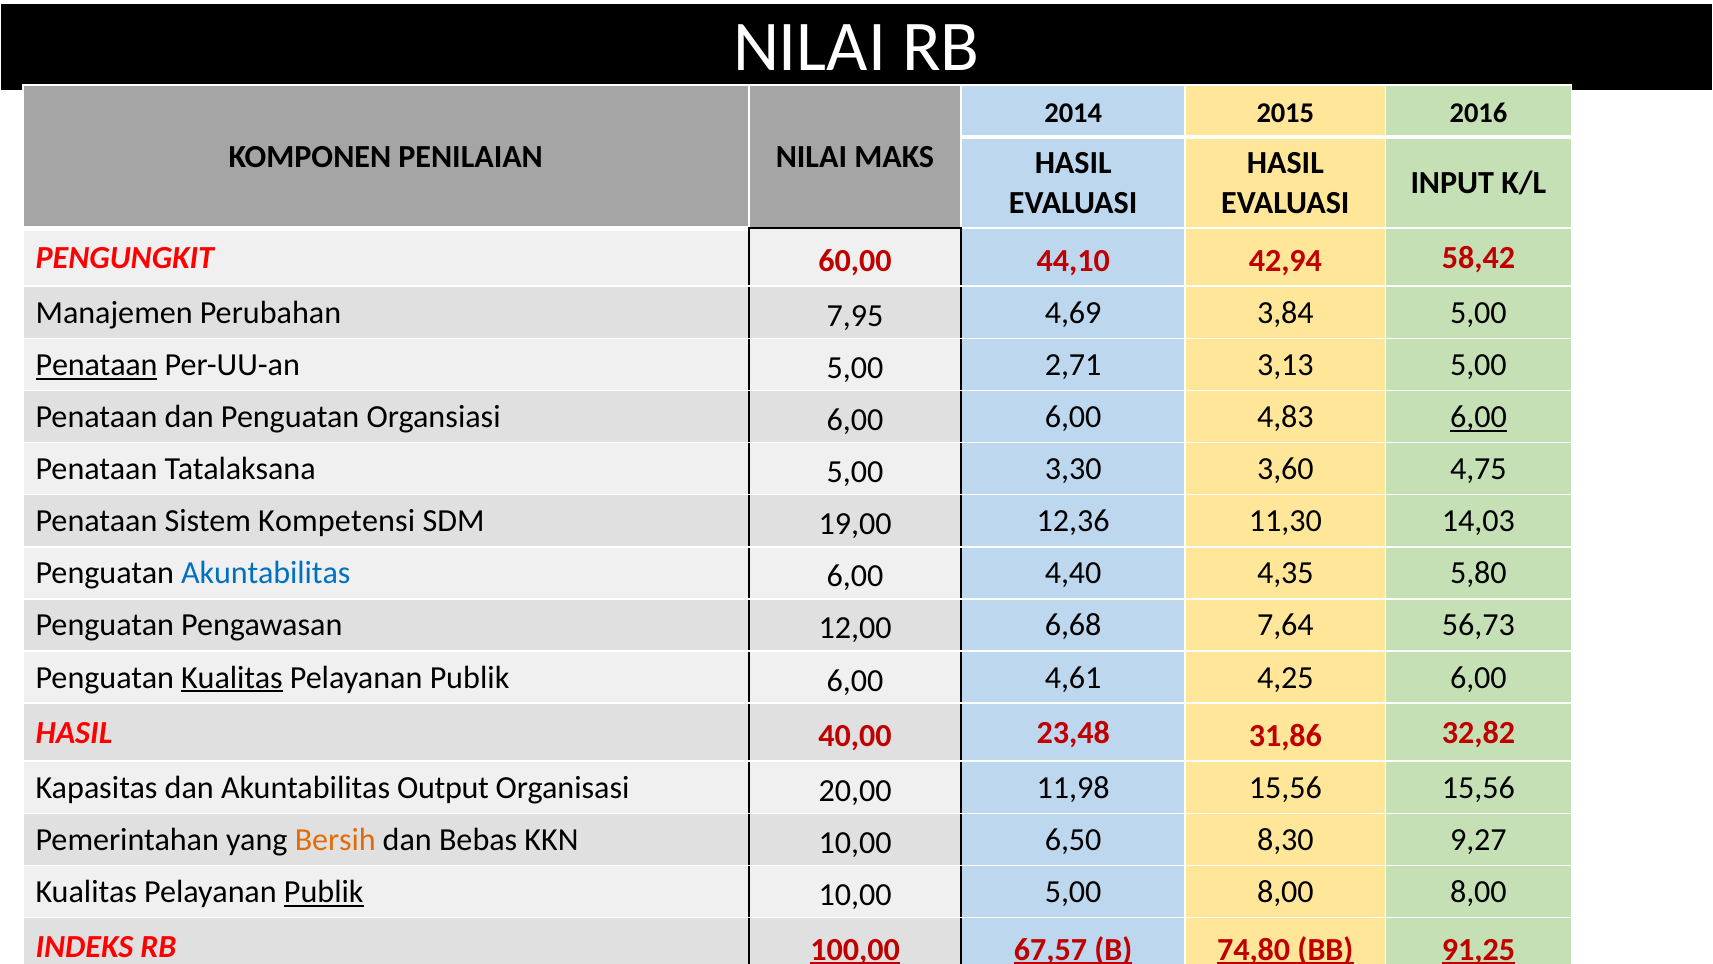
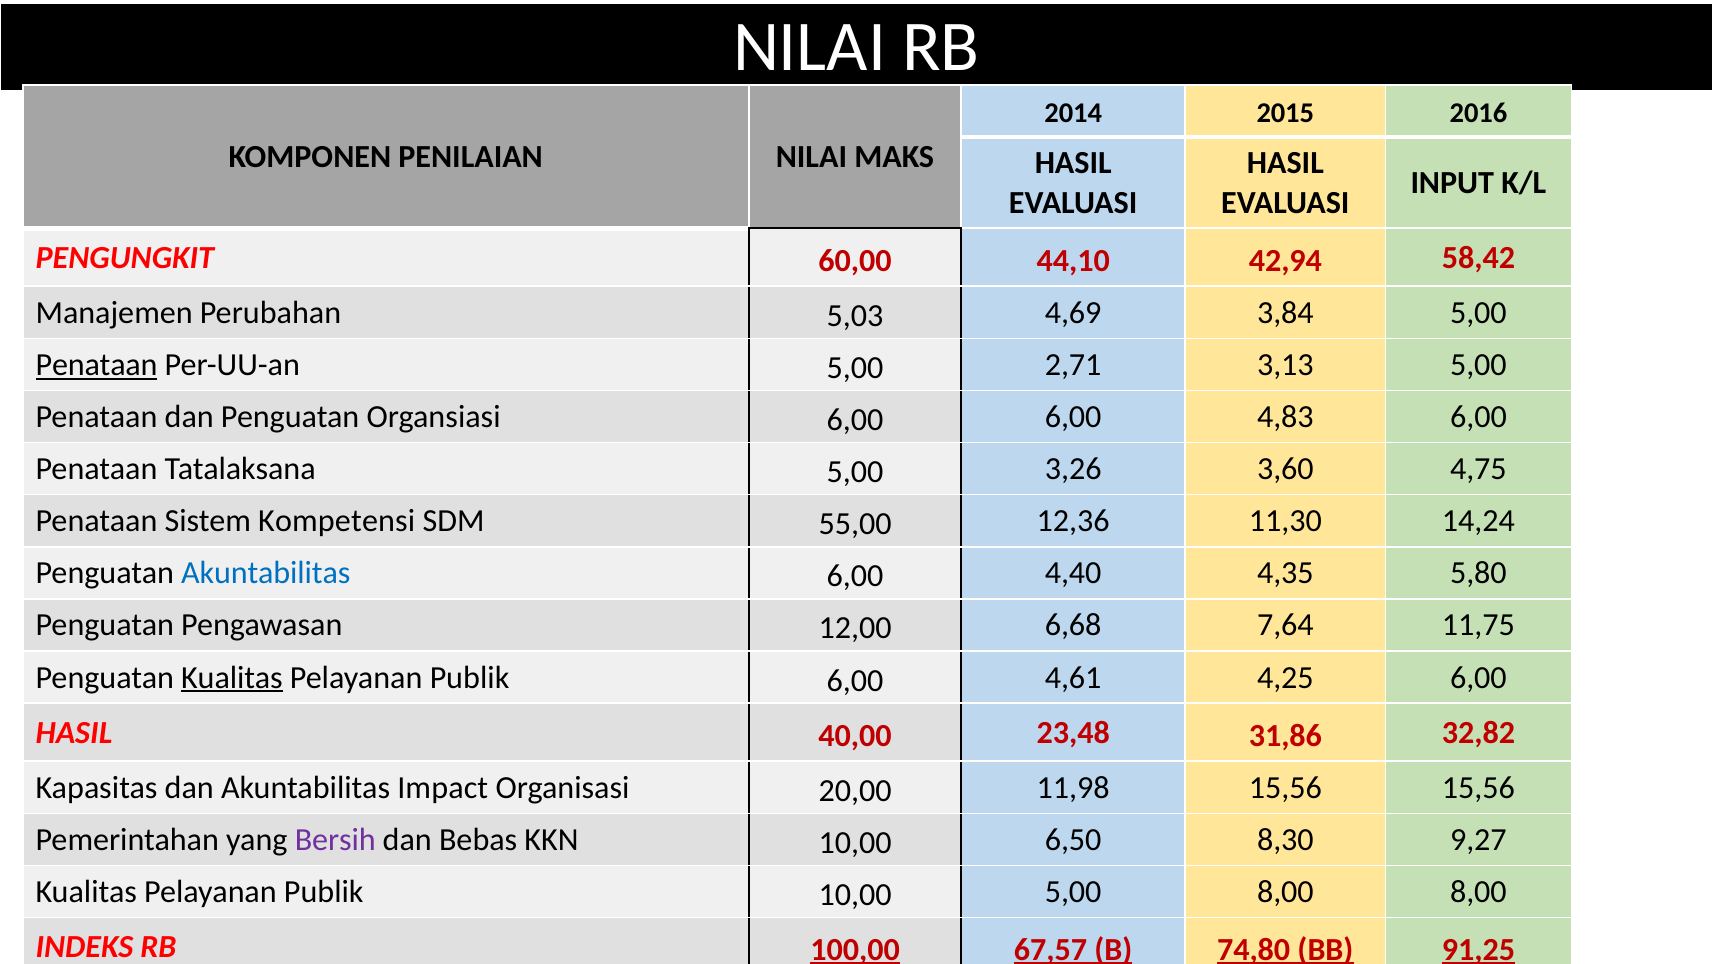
7,95: 7,95 -> 5,03
6,00 at (1478, 417) underline: present -> none
3,30: 3,30 -> 3,26
19,00: 19,00 -> 55,00
14,03: 14,03 -> 14,24
56,73: 56,73 -> 11,75
Output: Output -> Impact
Bersih colour: orange -> purple
Publik at (324, 891) underline: present -> none
